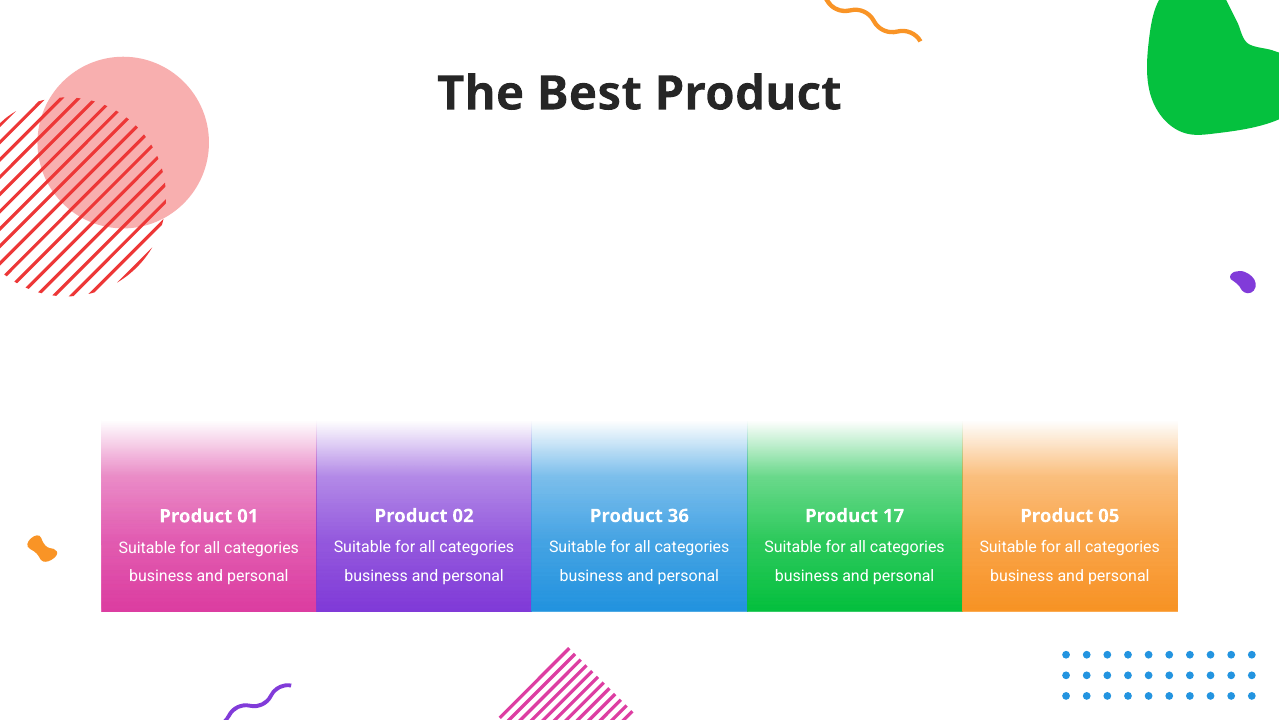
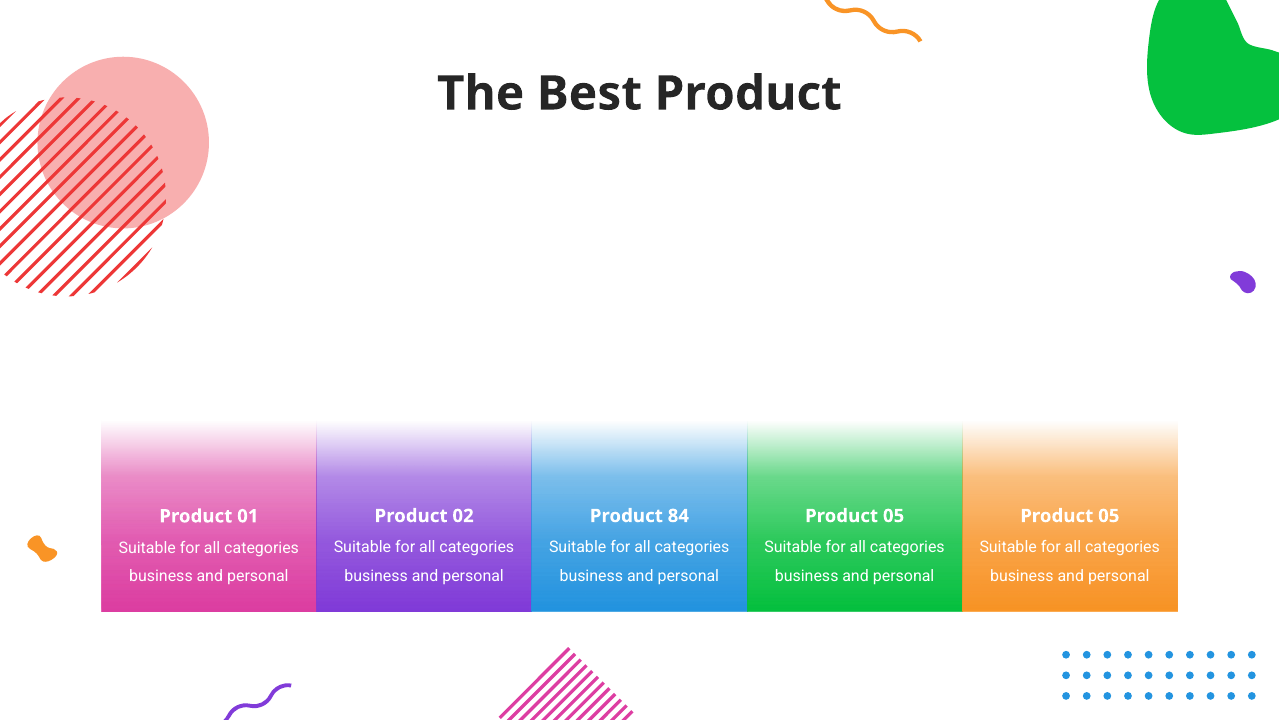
36: 36 -> 84
17 at (894, 515): 17 -> 05
